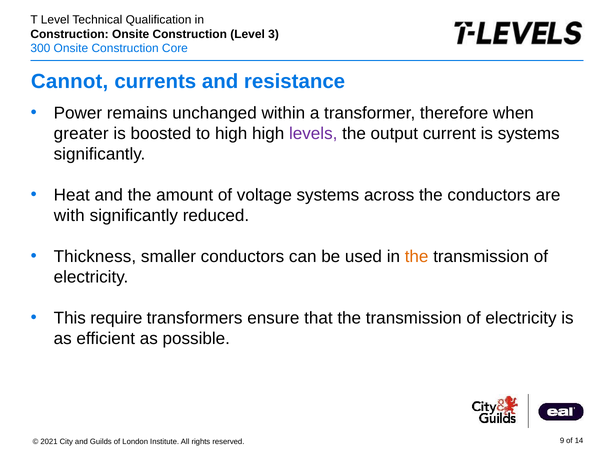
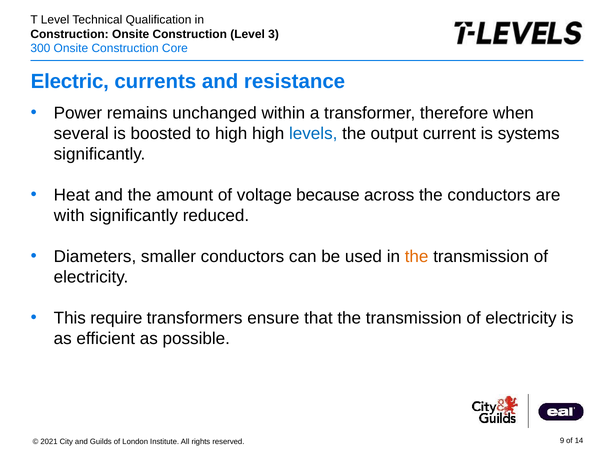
Cannot: Cannot -> Electric
greater: greater -> several
levels colour: purple -> blue
voltage systems: systems -> because
Thickness: Thickness -> Diameters
